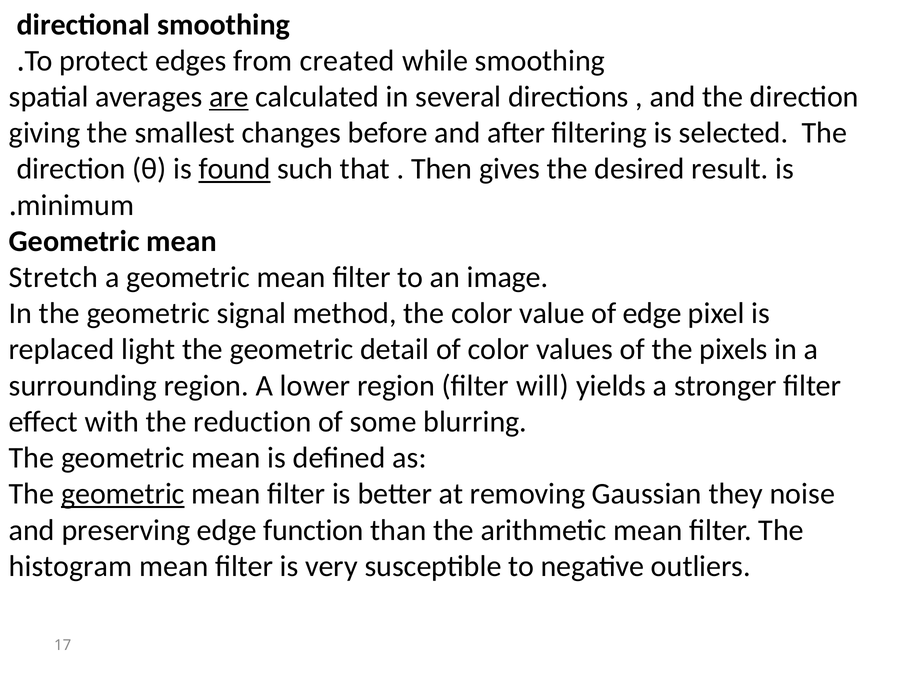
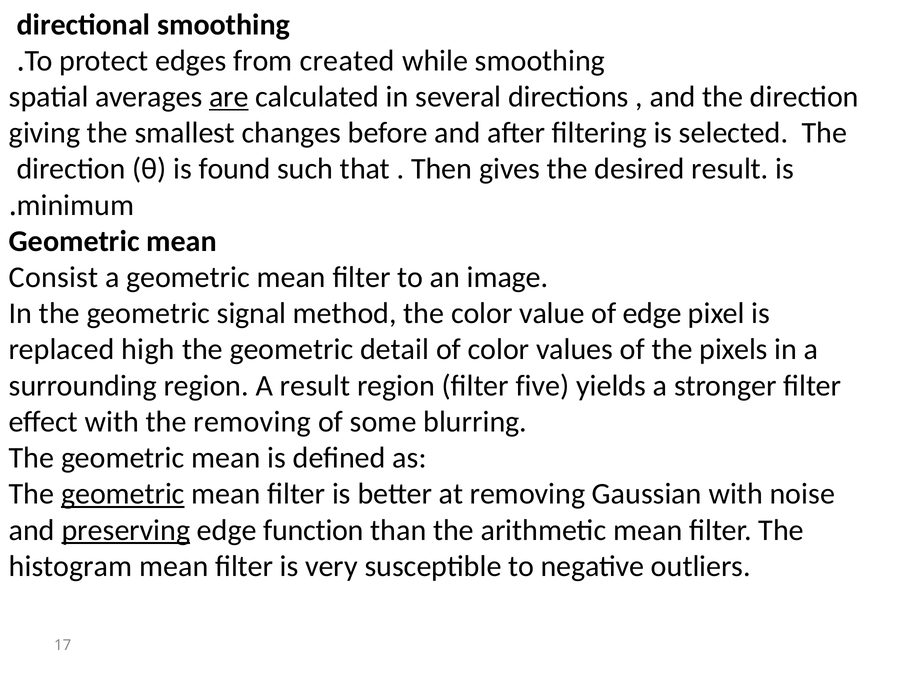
found underline: present -> none
Stretch: Stretch -> Consist
light: light -> high
A lower: lower -> result
will: will -> five
the reduction: reduction -> removing
Gaussian they: they -> with
preserving underline: none -> present
